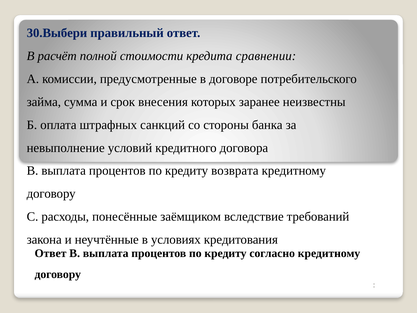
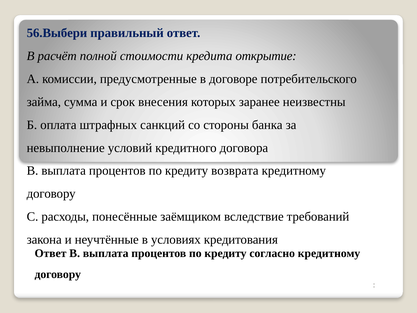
30.Выбери: 30.Выбери -> 56.Выбери
сравнении: сравнении -> открытие
